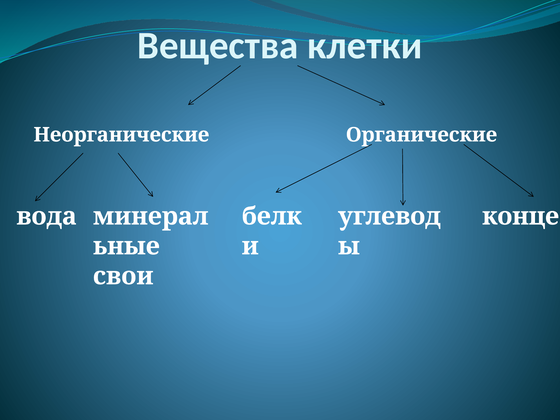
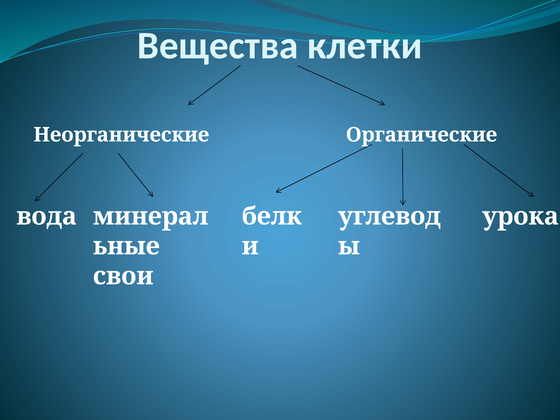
конце: конце -> урока
